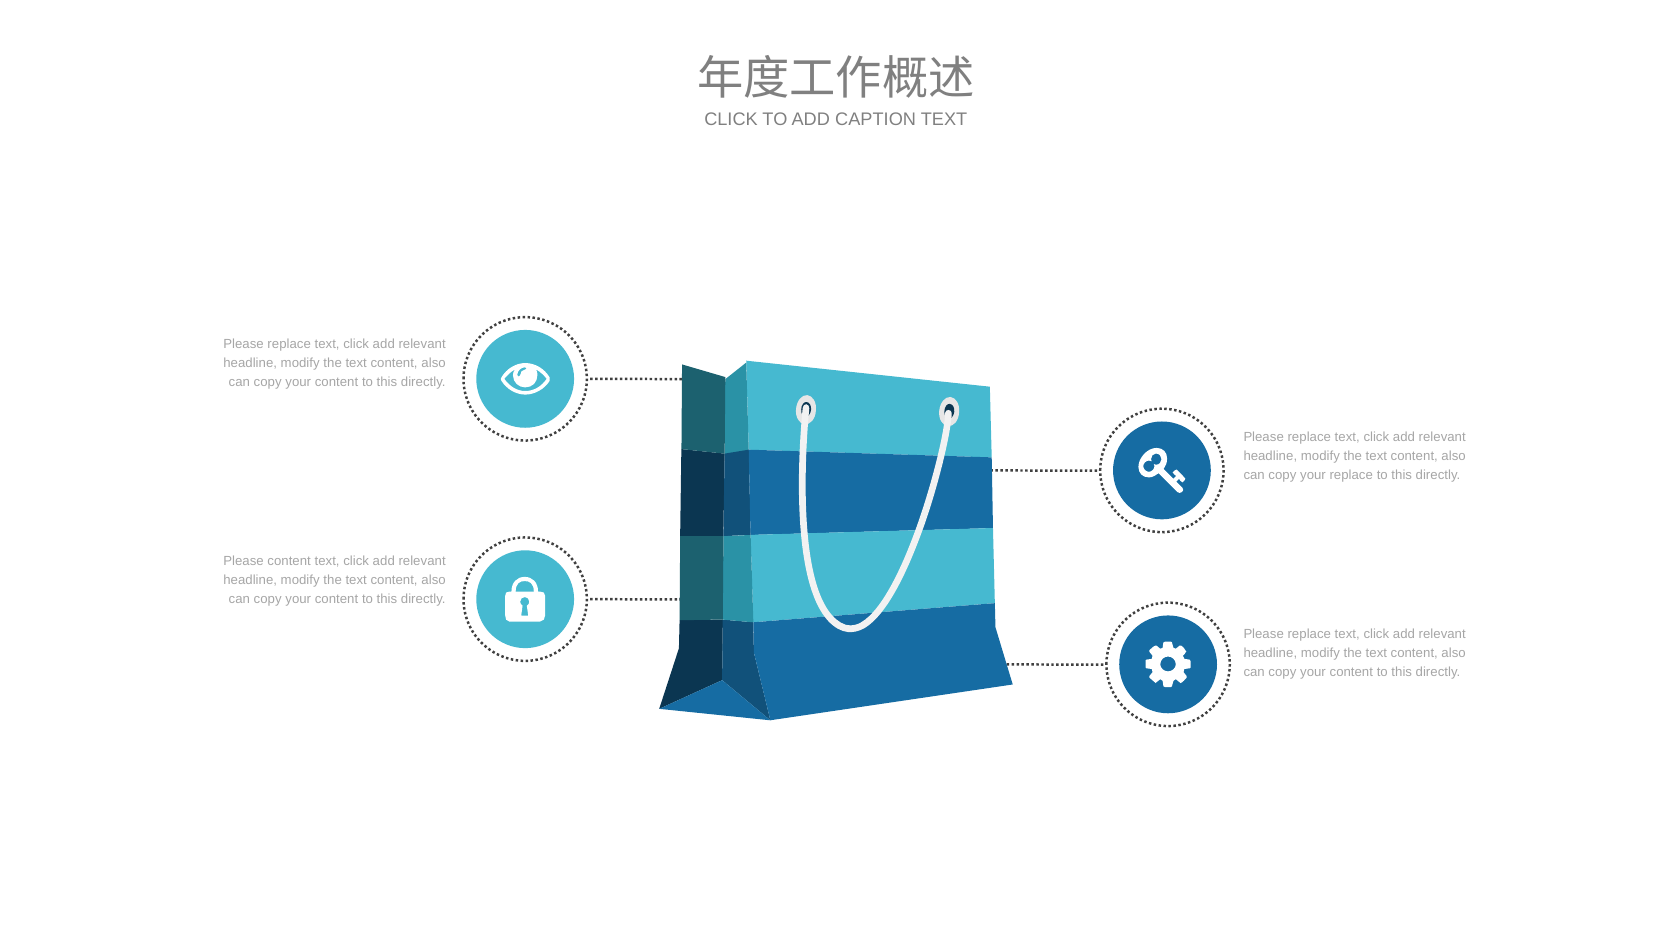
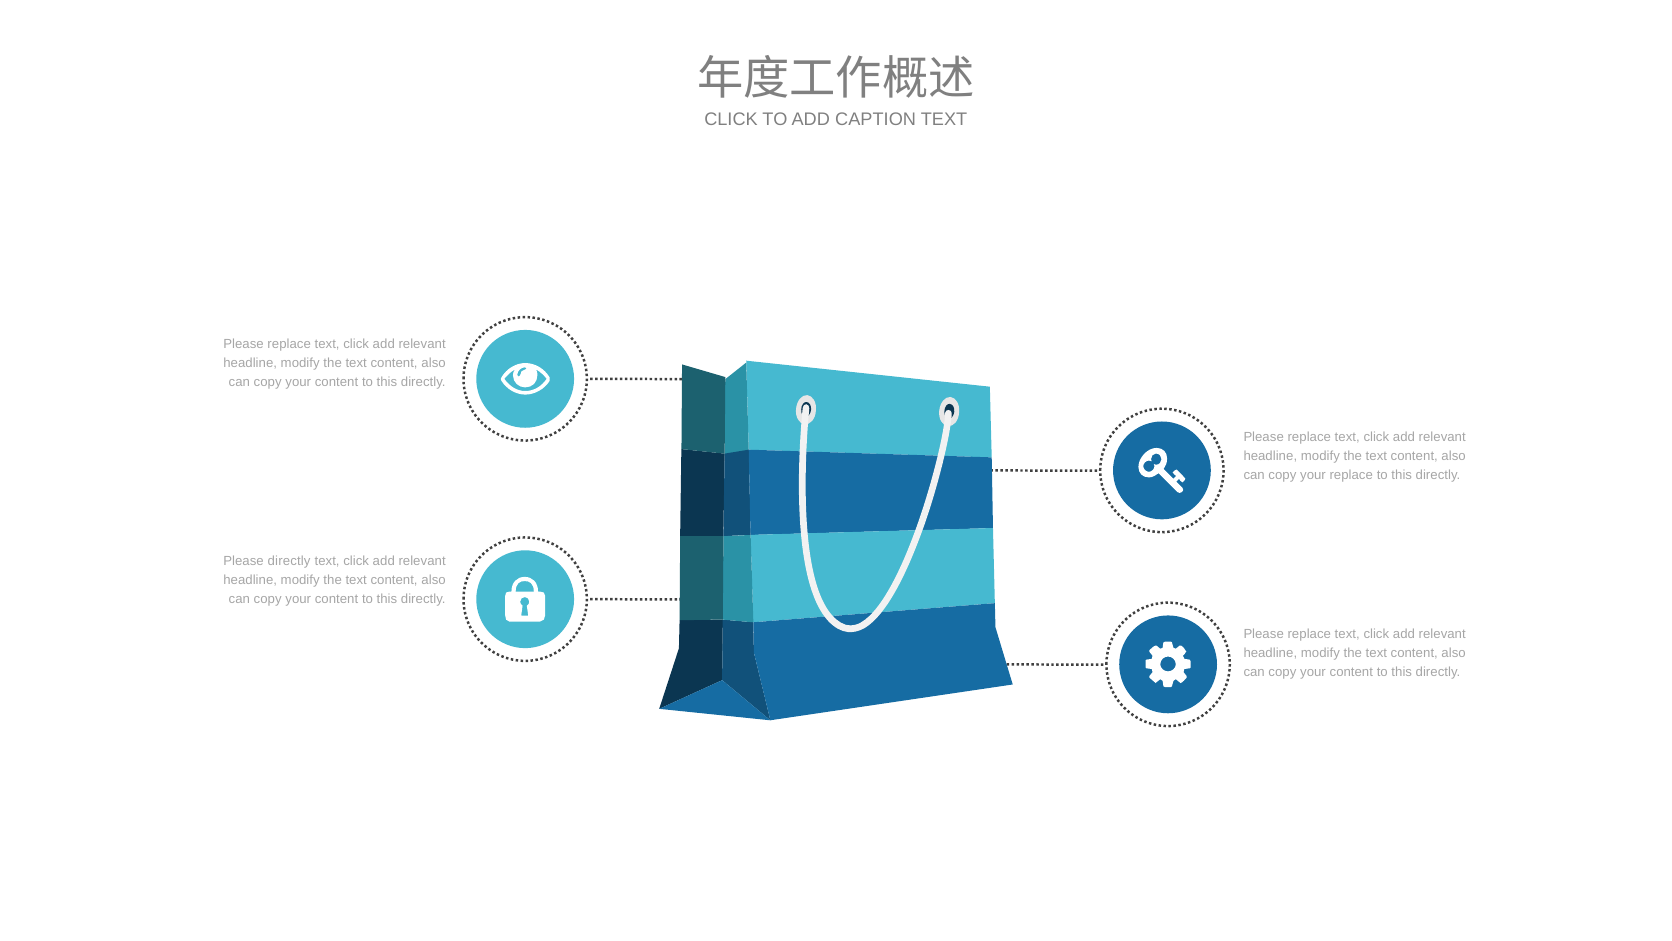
Please content: content -> directly
